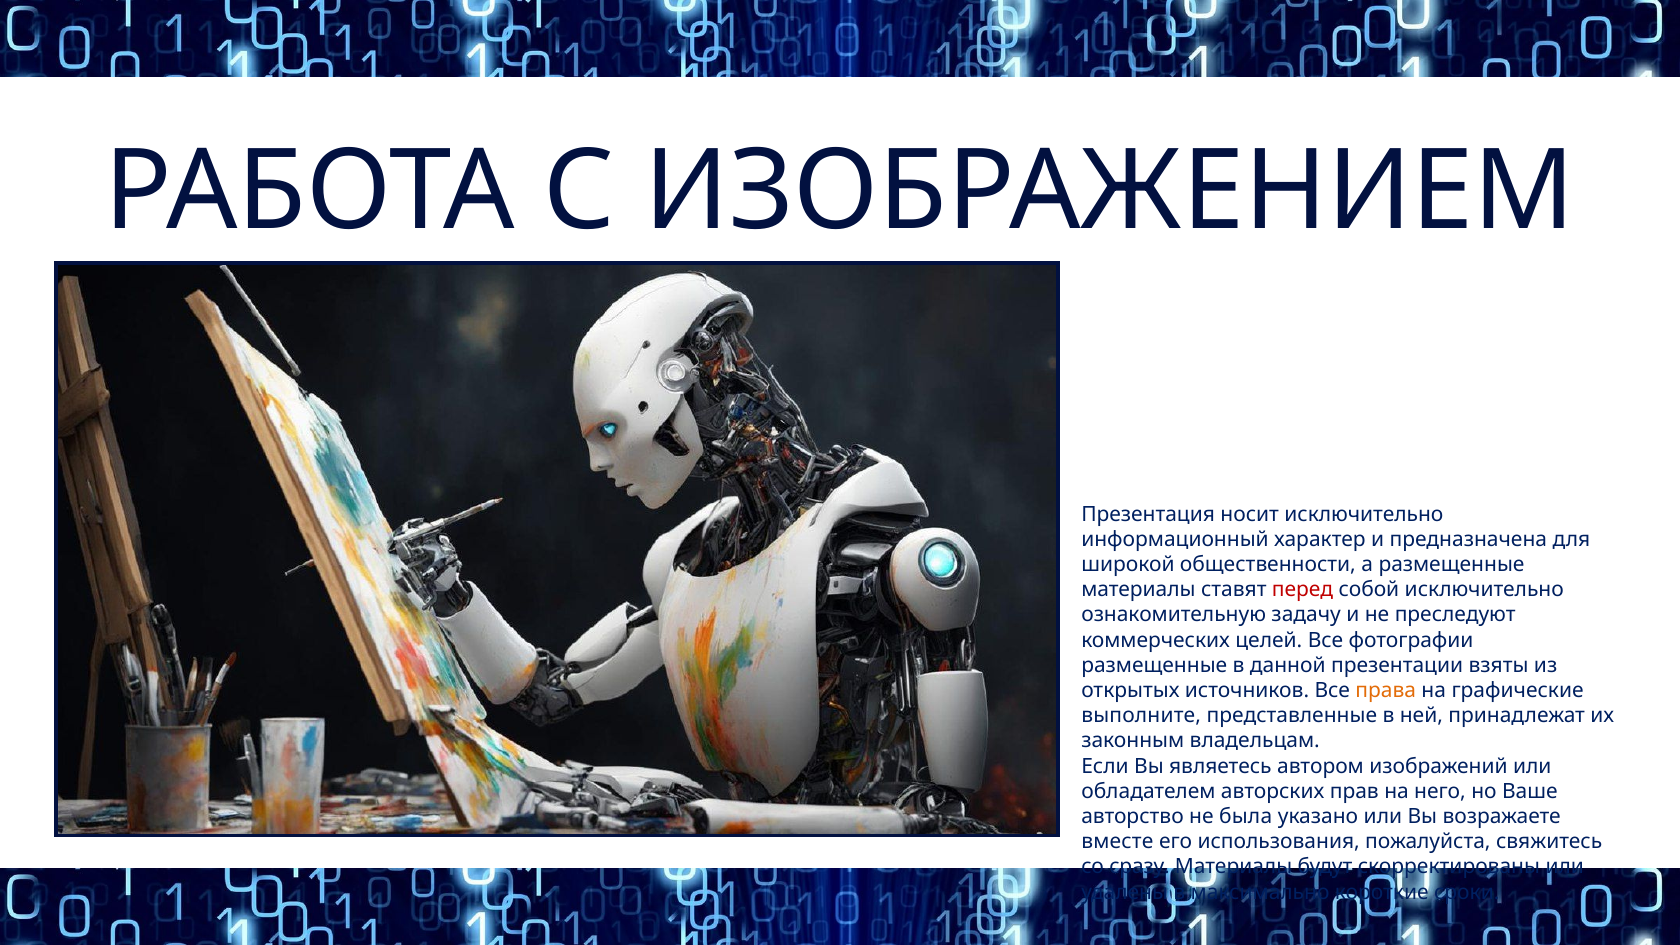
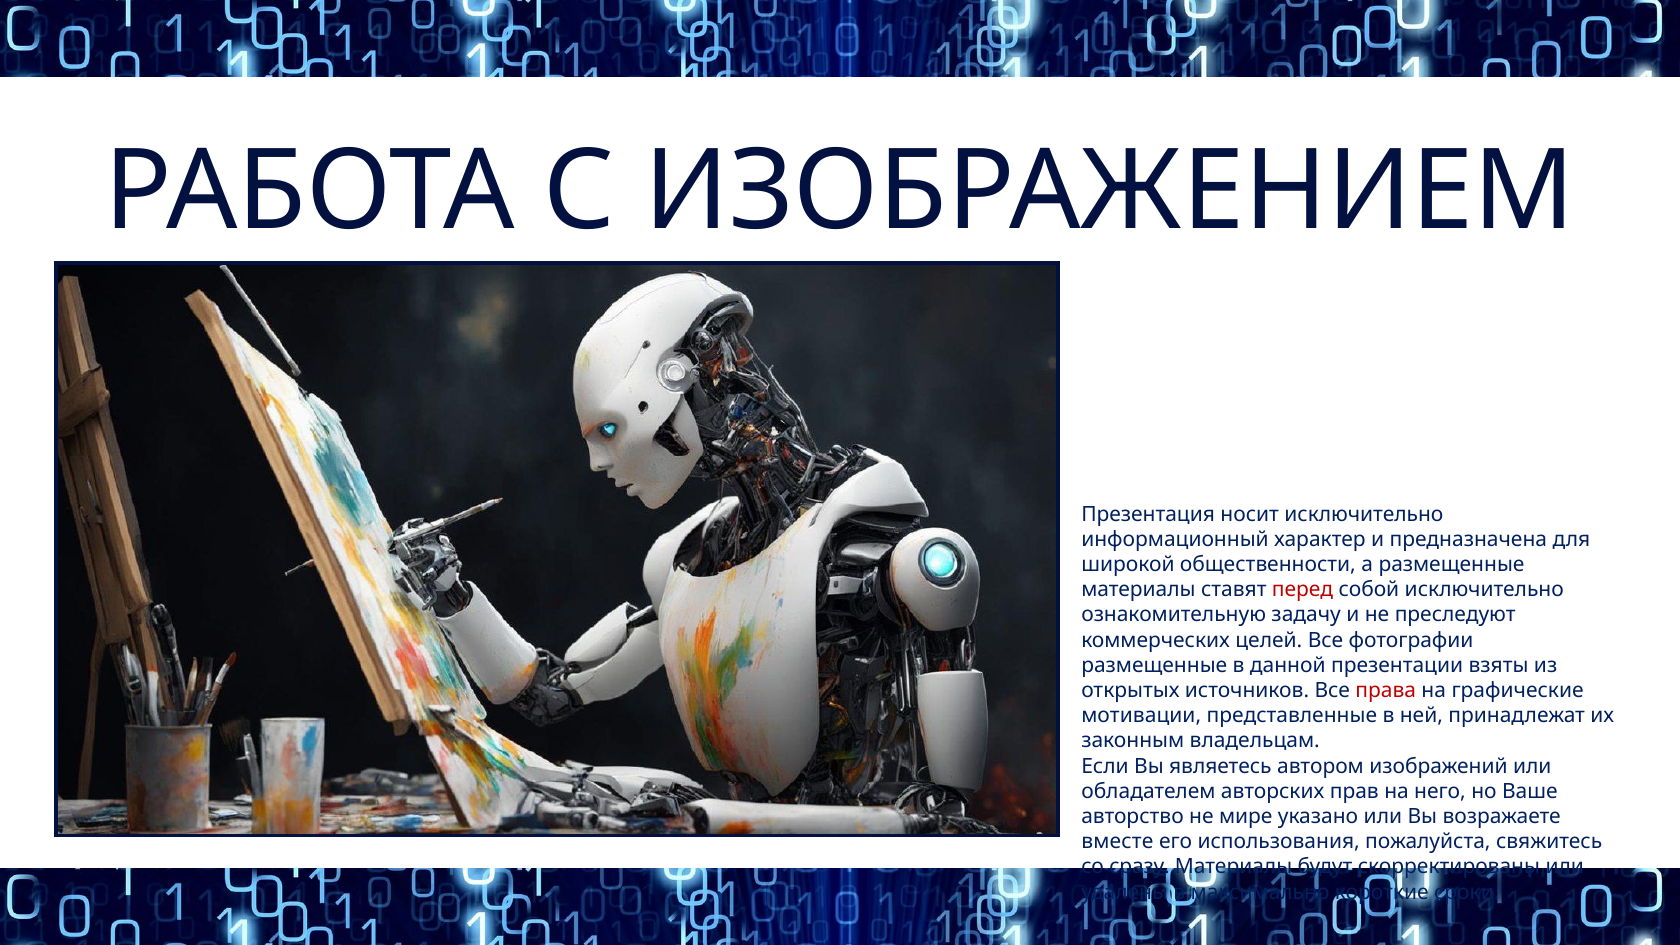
права colour: orange -> red
выполните: выполните -> мотивации
была: была -> мире
